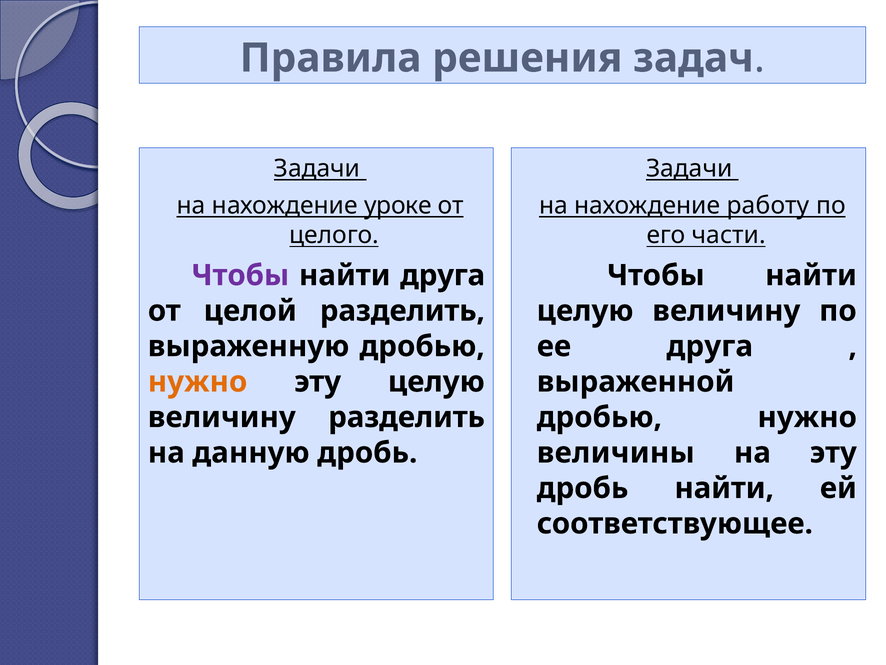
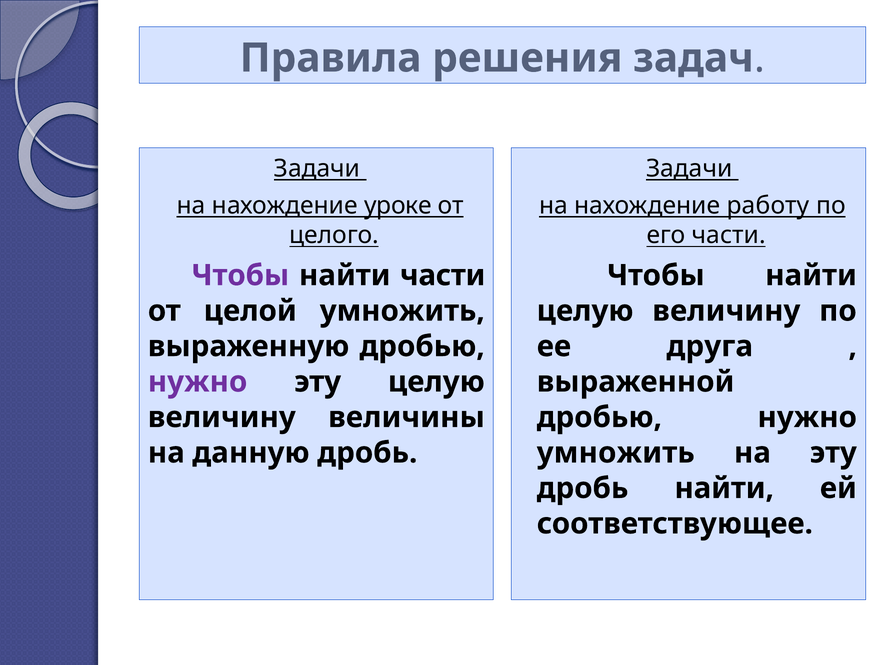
найти друга: друга -> части
целой разделить: разделить -> умножить
нужно at (198, 382) colour: orange -> purple
величину разделить: разделить -> величины
величины at (616, 452): величины -> умножить
